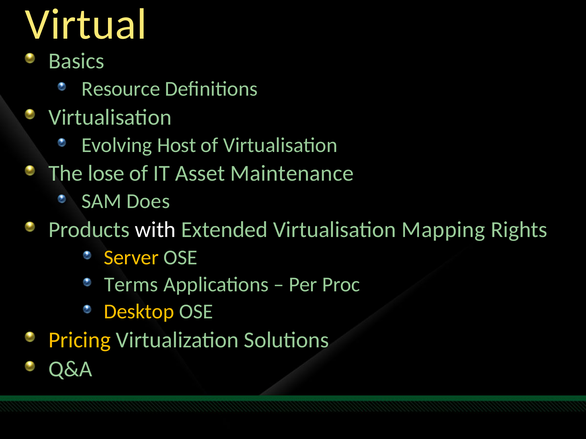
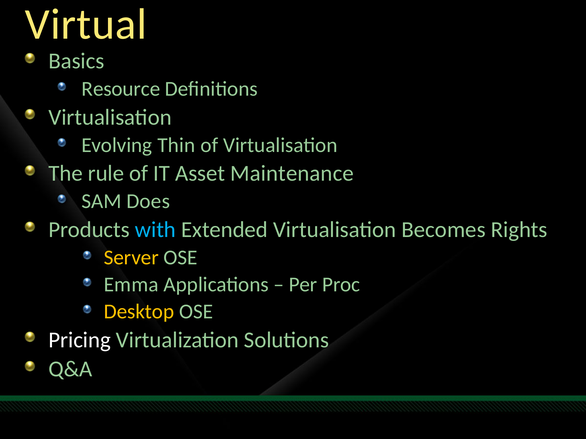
Host: Host -> Thin
lose: lose -> rule
with colour: white -> light blue
Mapping: Mapping -> Becomes
Terms: Terms -> Emma
Pricing colour: yellow -> white
